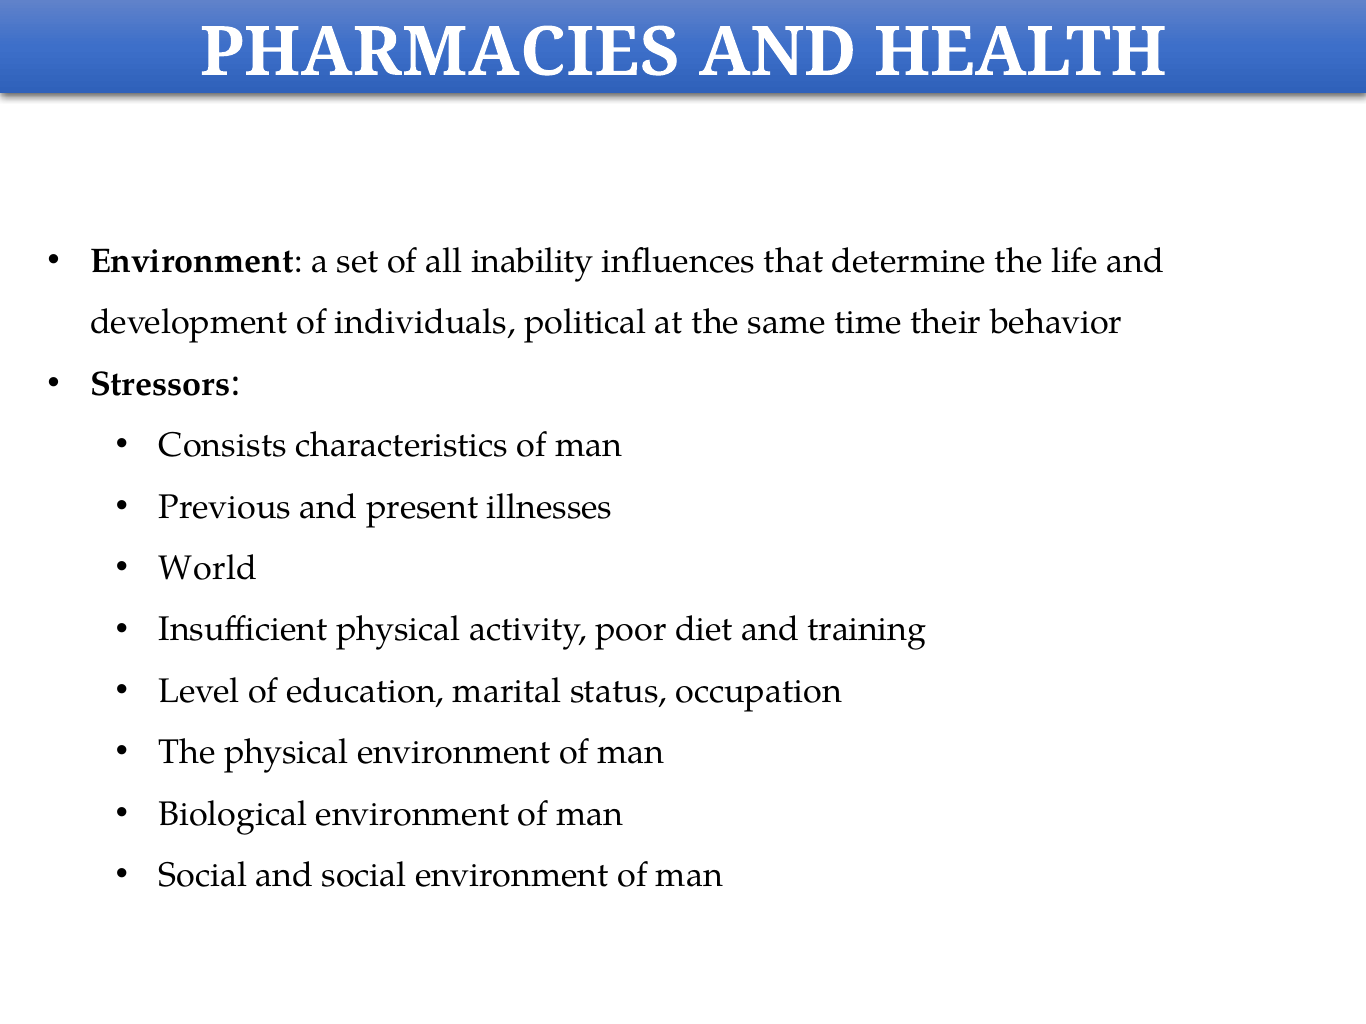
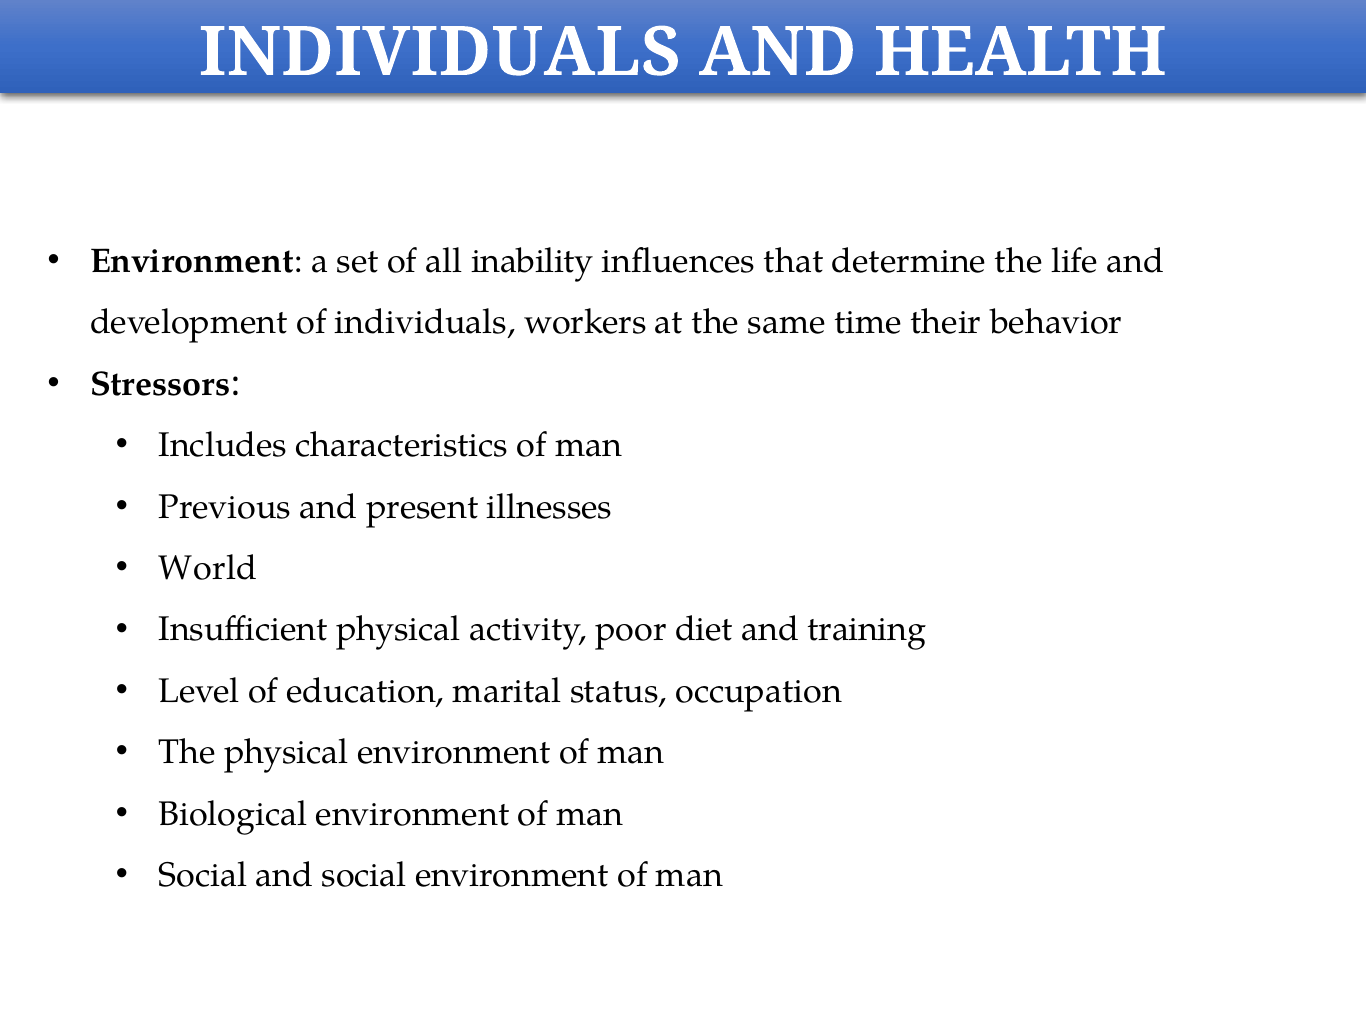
PHARMACIES at (440, 52): PHARMACIES -> INDIVIDUALS
political: political -> workers
Consists: Consists -> Includes
